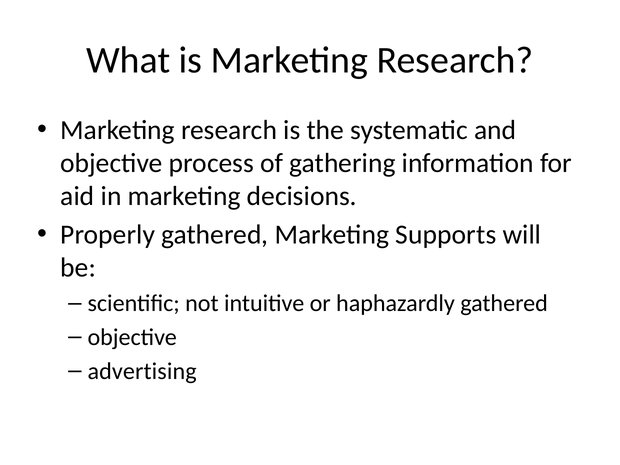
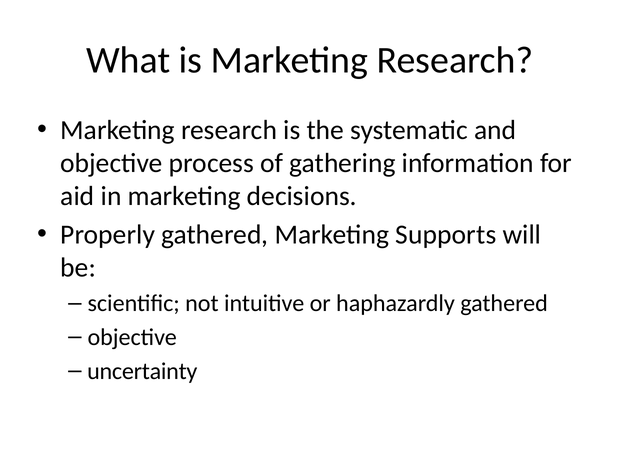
advertising: advertising -> uncertainty
